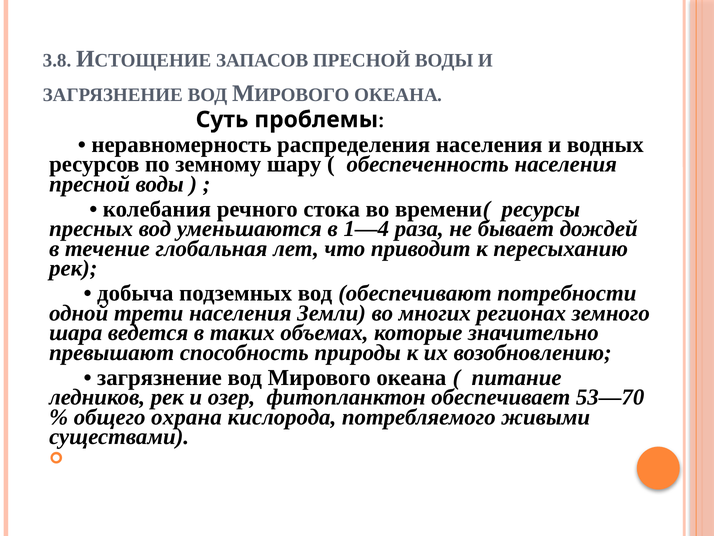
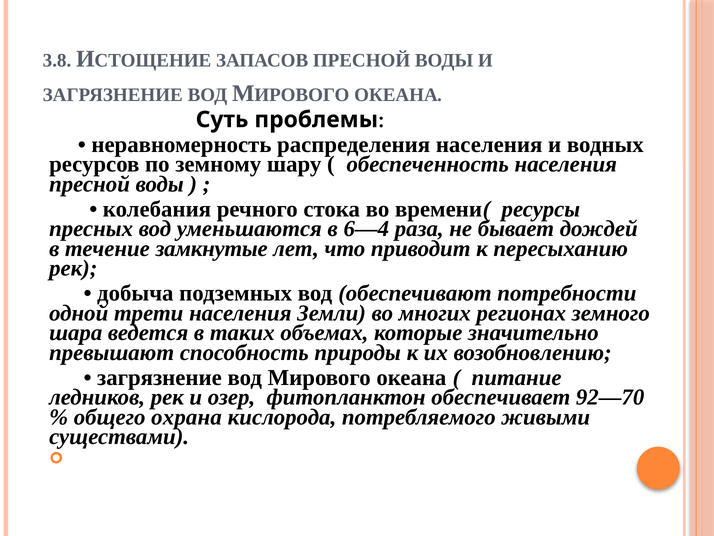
1—4: 1—4 -> 6—4
глобальная: глобальная -> замкнутые
53—70: 53—70 -> 92—70
